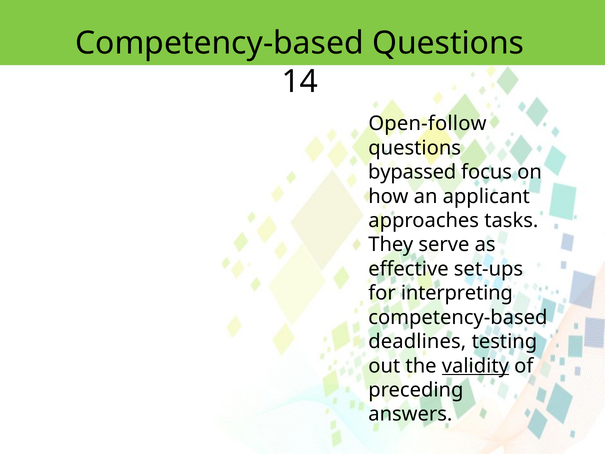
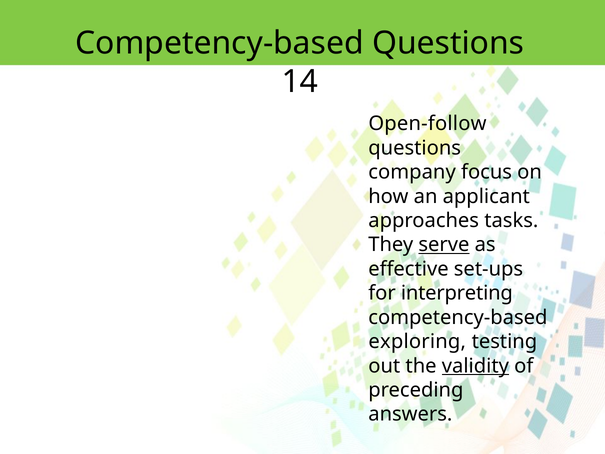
bypassed: bypassed -> company
serve underline: none -> present
deadlines: deadlines -> exploring
